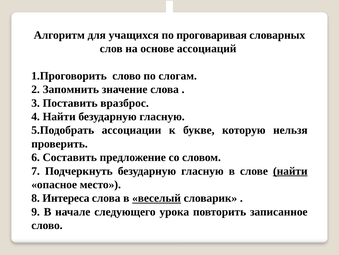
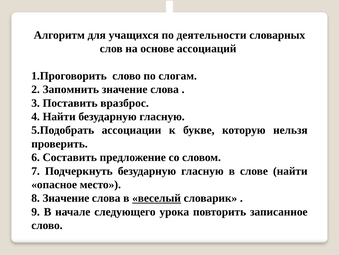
проговаривая: проговаривая -> деятельности
найти at (290, 171) underline: present -> none
8 Интереса: Интереса -> Значение
